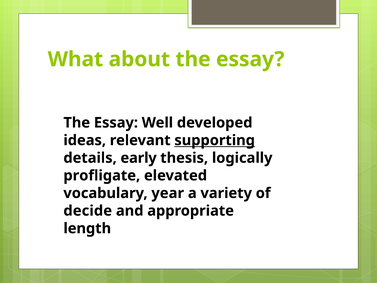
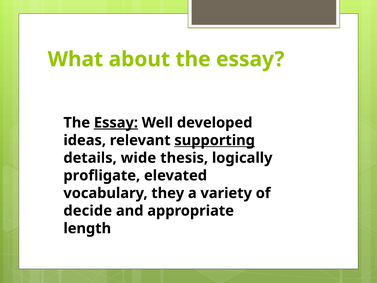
Essay at (116, 123) underline: none -> present
early: early -> wide
year: year -> they
